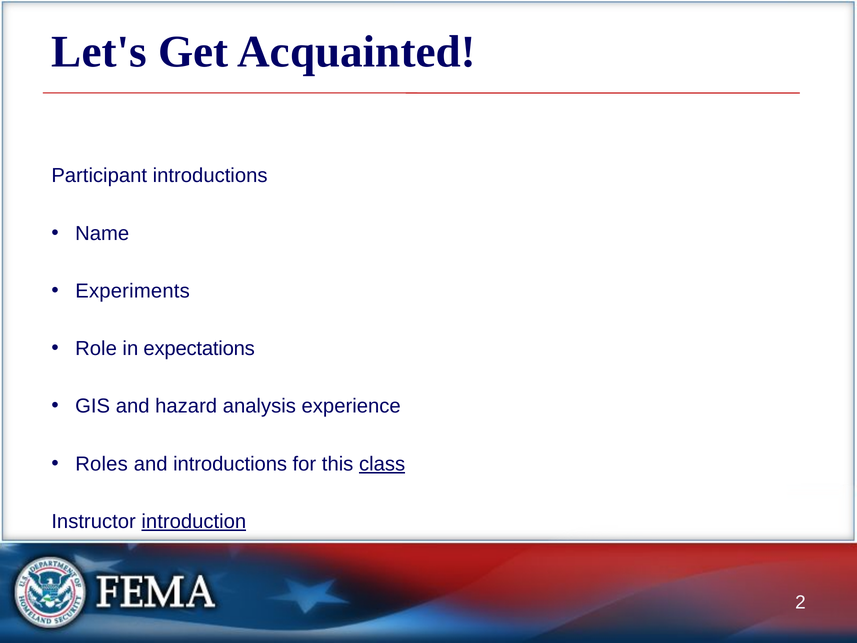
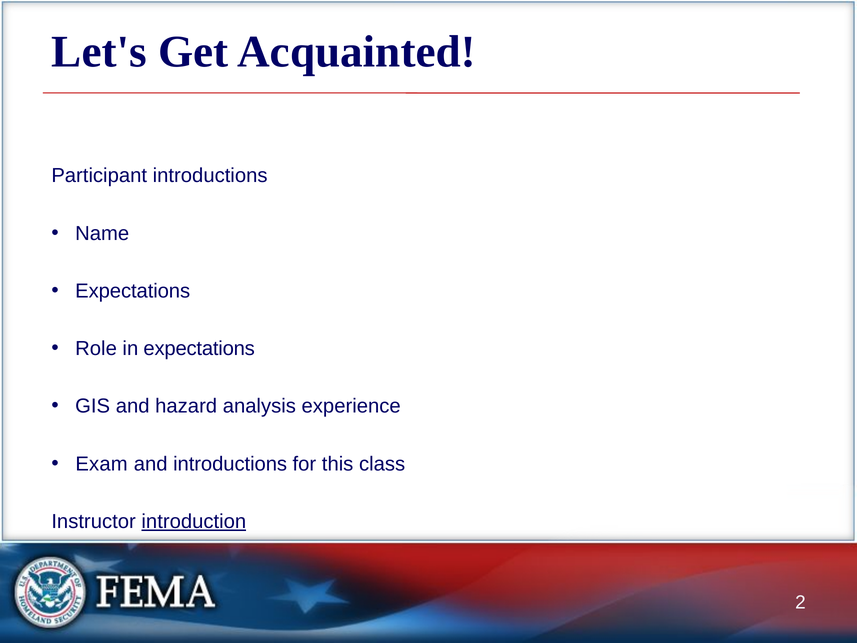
Experiments at (133, 291): Experiments -> Expectations
Roles: Roles -> Exam
class underline: present -> none
